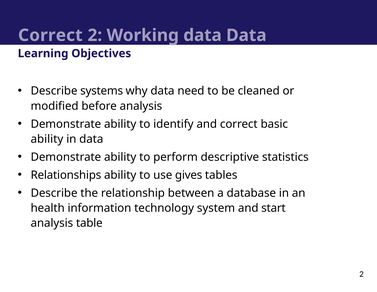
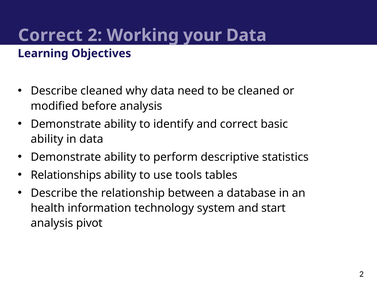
Working data: data -> your
Describe systems: systems -> cleaned
gives: gives -> tools
table: table -> pivot
